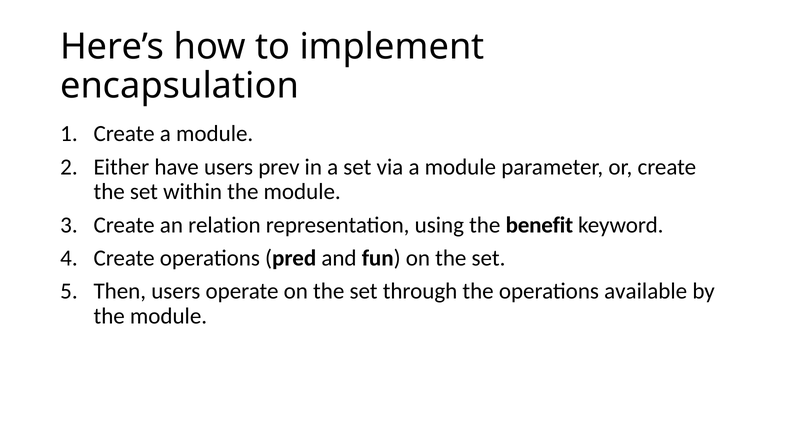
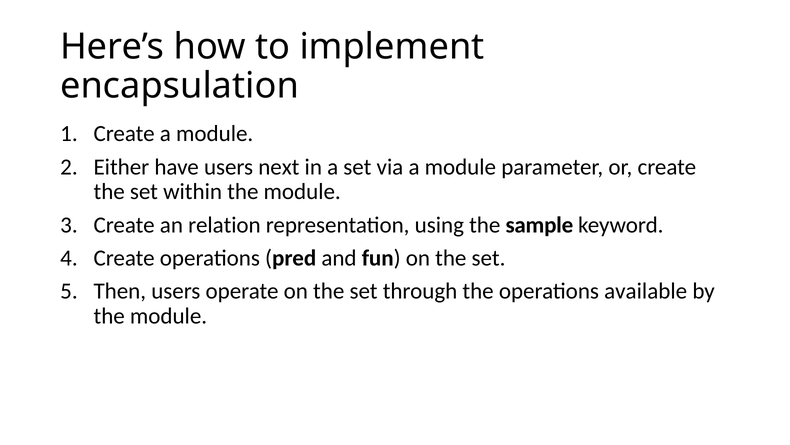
prev: prev -> next
benefit: benefit -> sample
